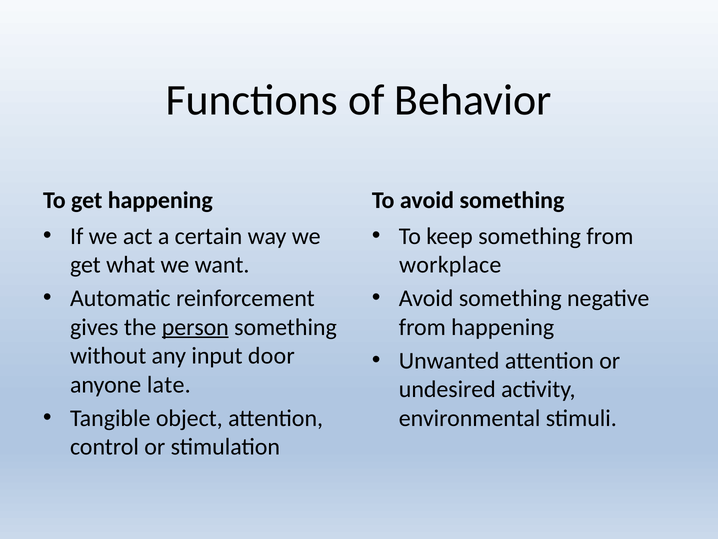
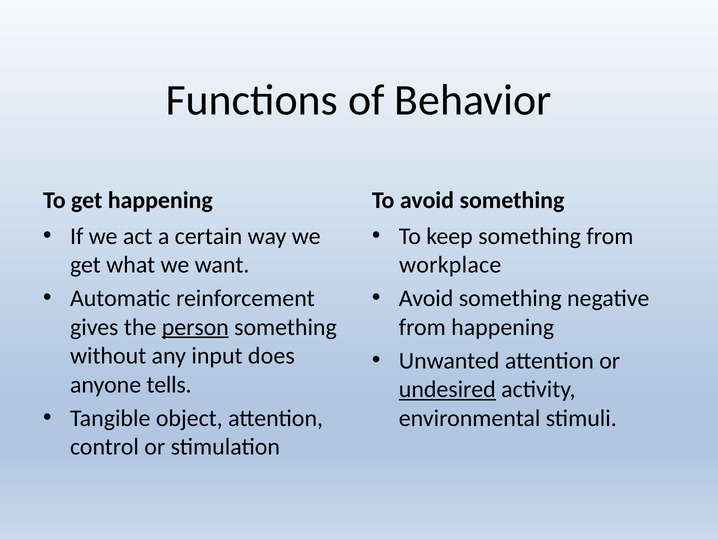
door: door -> does
late: late -> tells
undesired underline: none -> present
